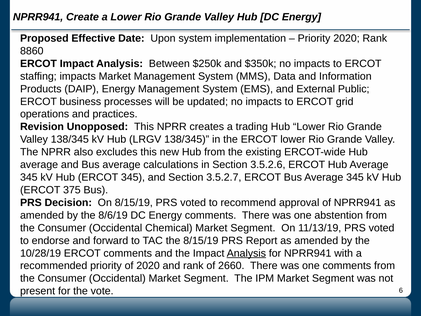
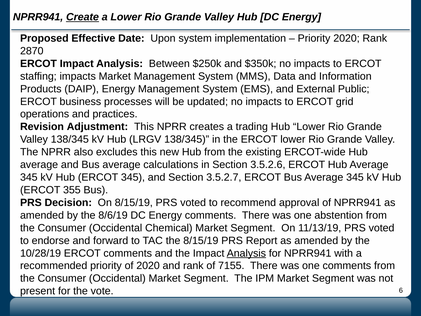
Create underline: none -> present
8860: 8860 -> 2870
Unopposed: Unopposed -> Adjustment
375: 375 -> 355
2660: 2660 -> 7155
